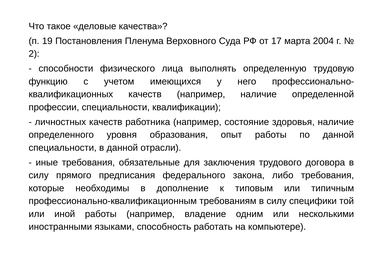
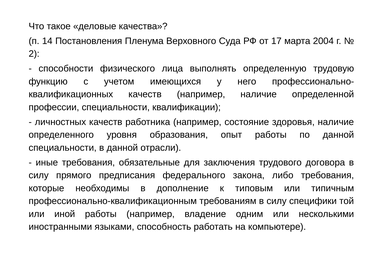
19: 19 -> 14
